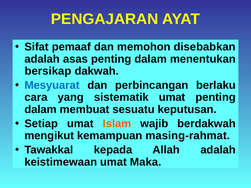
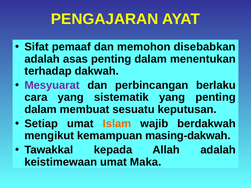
bersikap: bersikap -> terhadap
Mesyuarat colour: blue -> purple
sistematik umat: umat -> yang
masing-rahmat: masing-rahmat -> masing-dakwah
